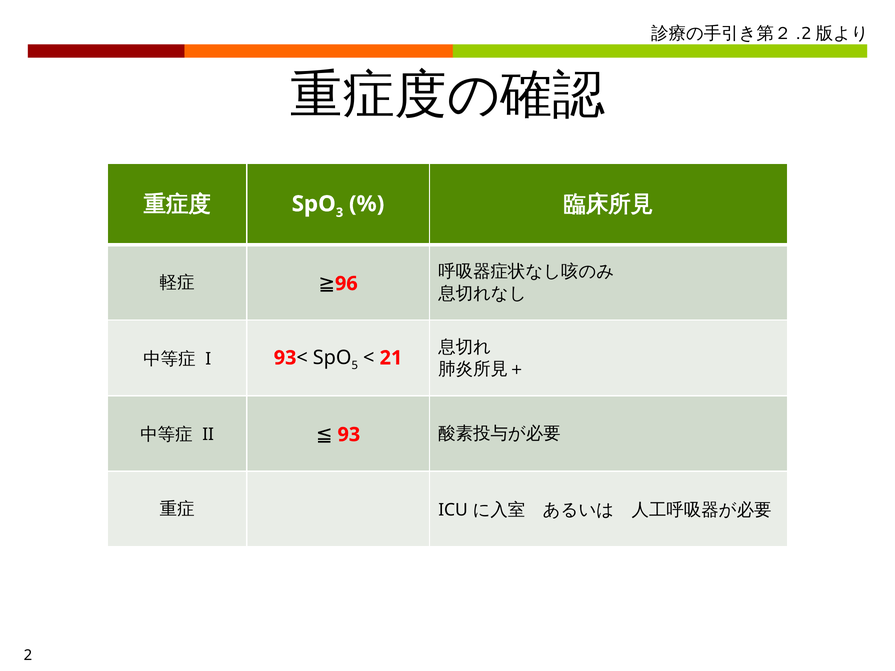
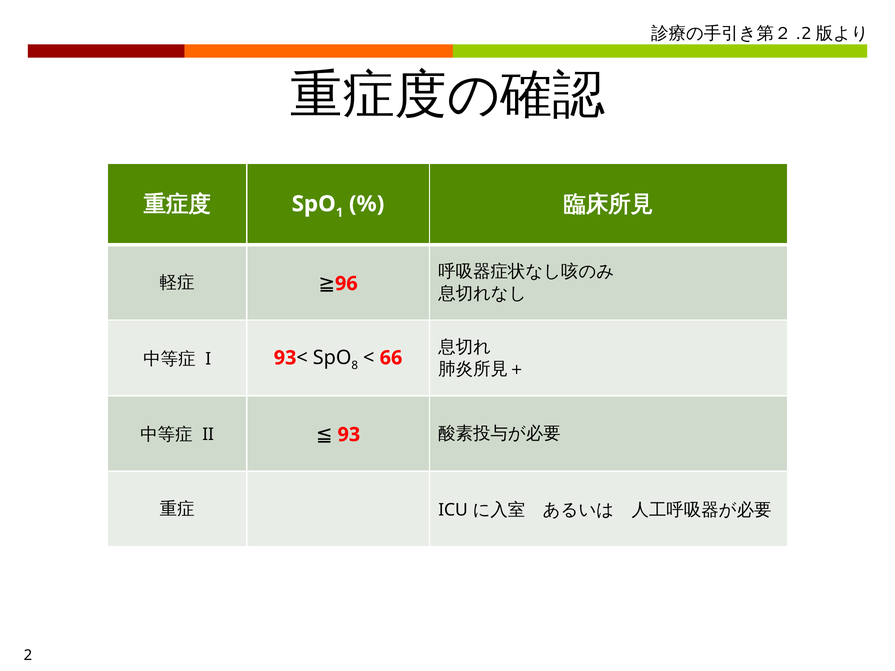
3: 3 -> 1
5: 5 -> 8
21: 21 -> 66
